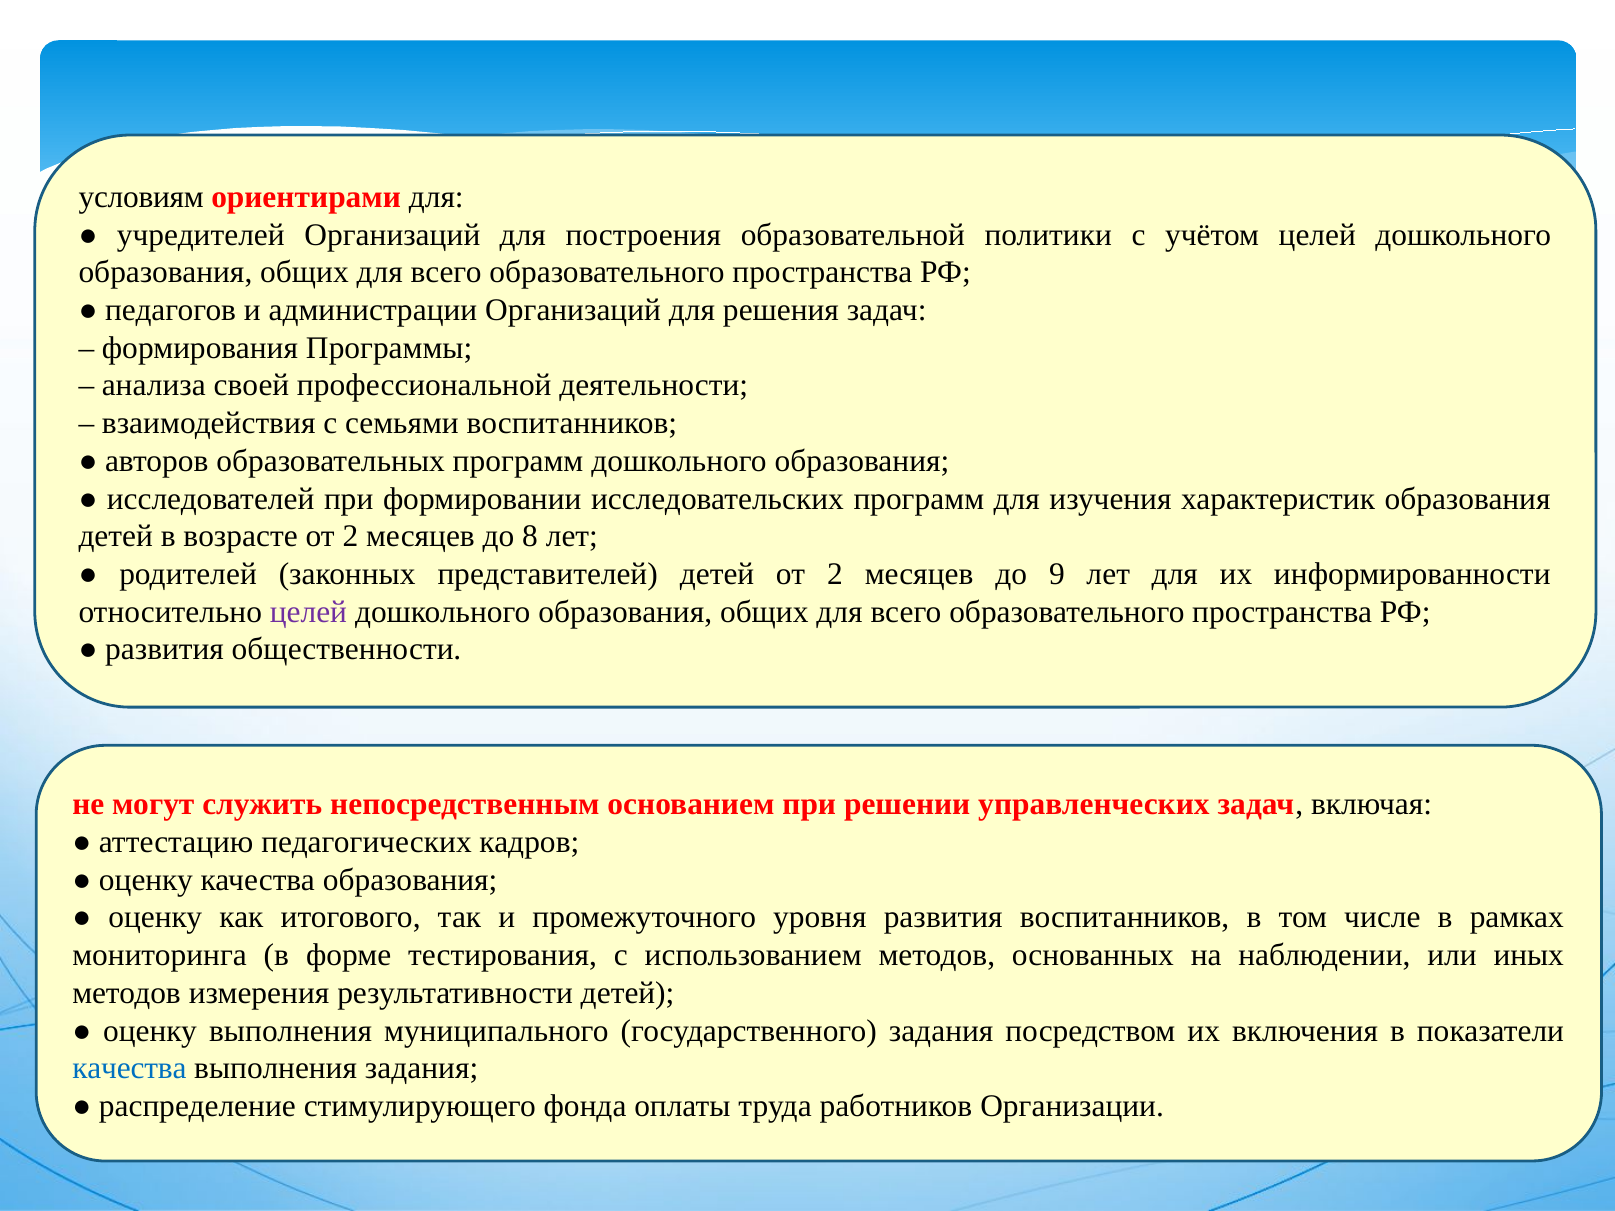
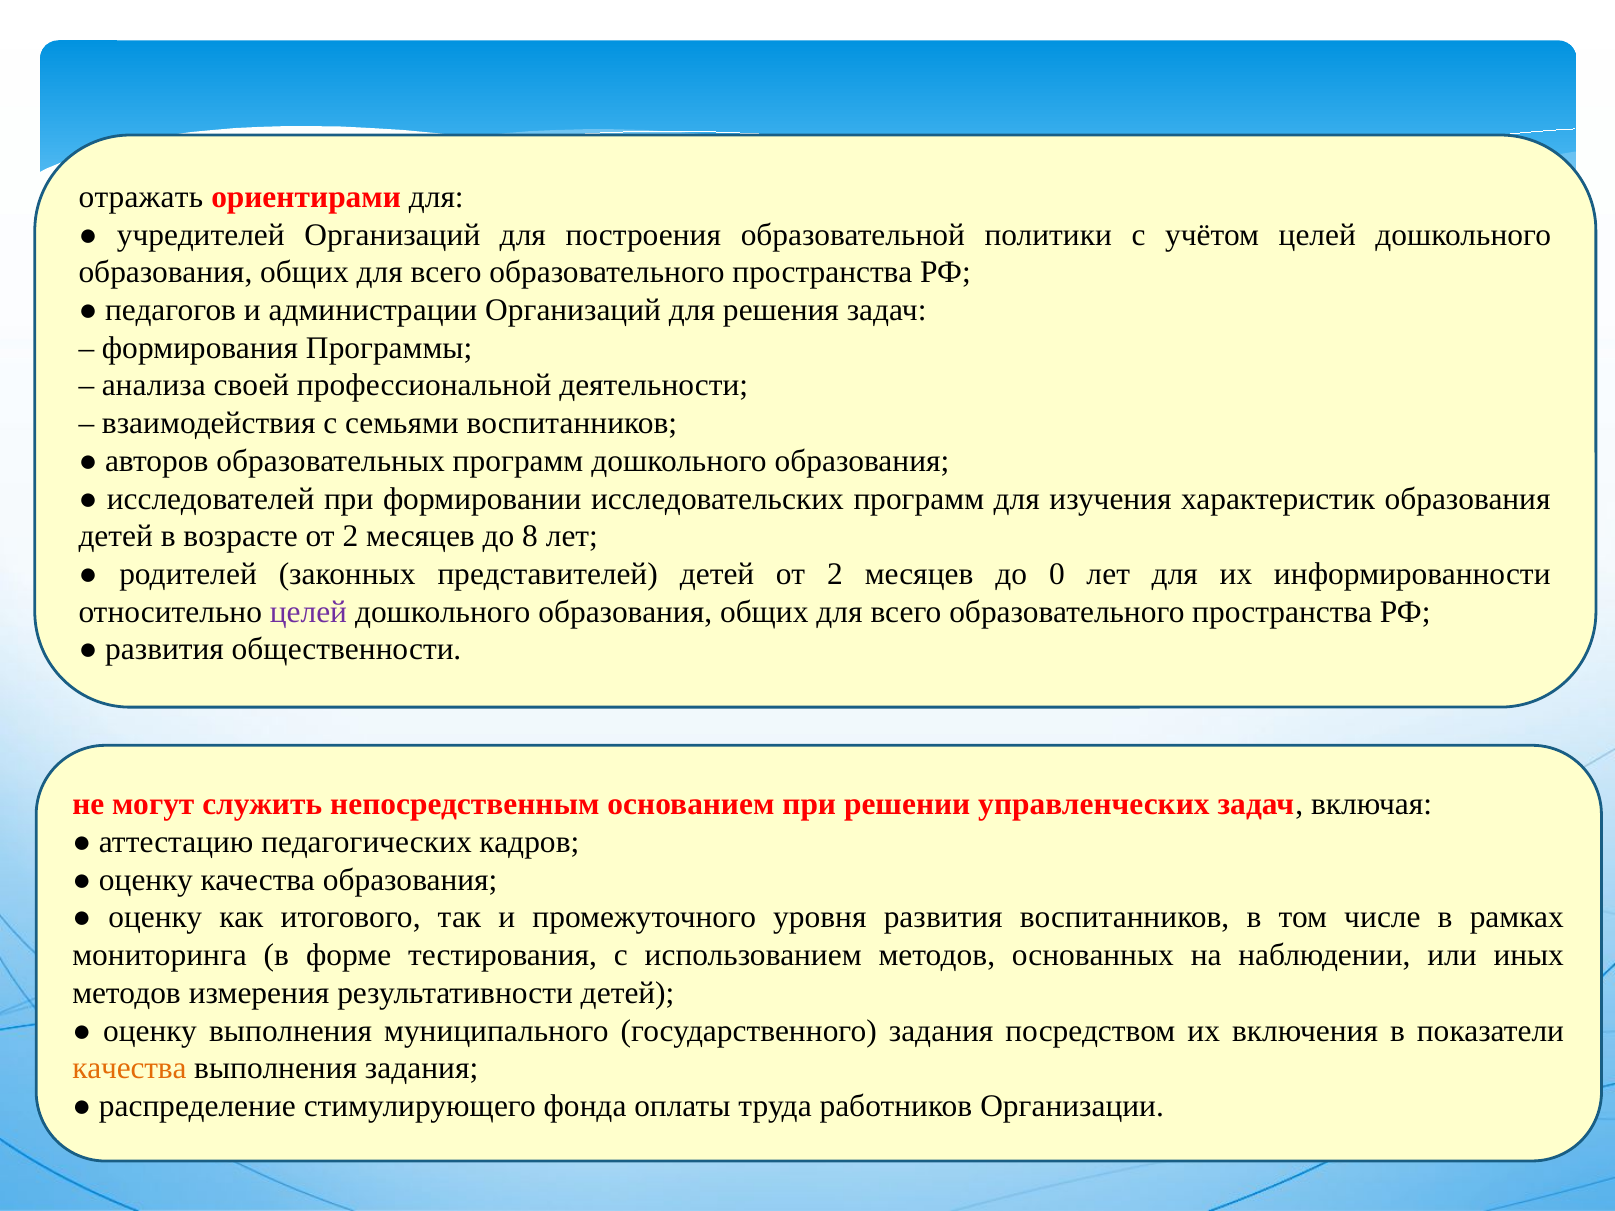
условиям: условиям -> отражать
9: 9 -> 0
качества at (129, 1069) colour: blue -> orange
